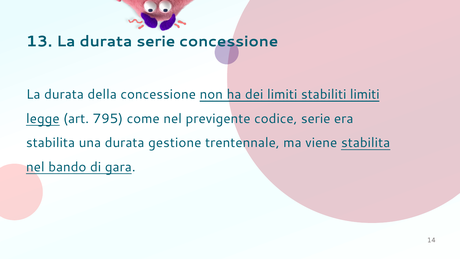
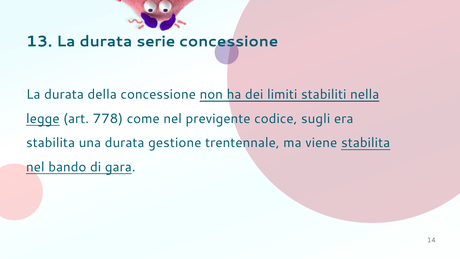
stabiliti limiti: limiti -> nella
795: 795 -> 778
codice serie: serie -> sugli
